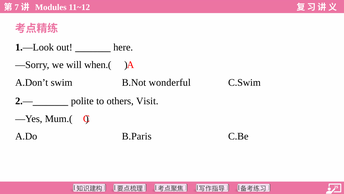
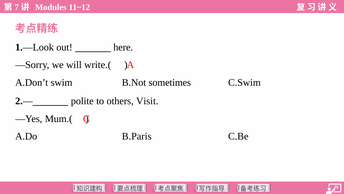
when.(: when.( -> write.(
wonderful: wonderful -> sometimes
